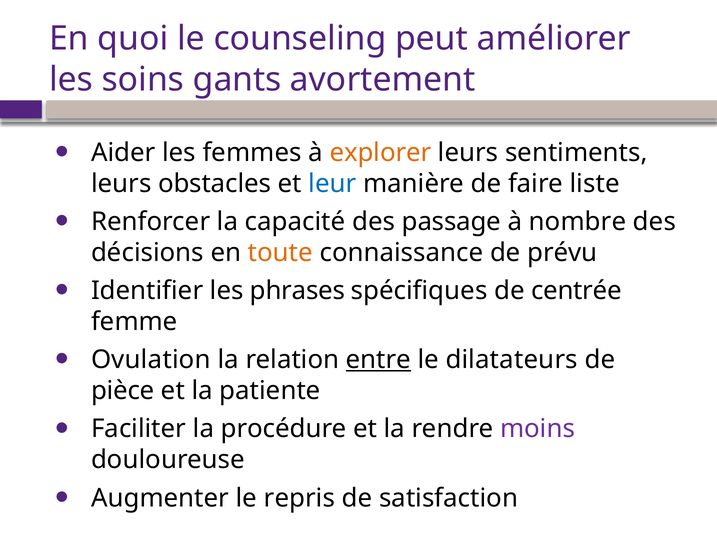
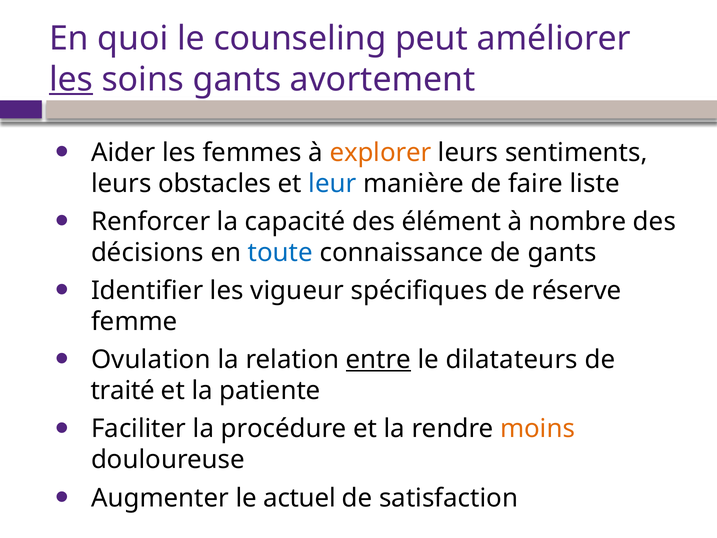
les at (71, 79) underline: none -> present
passage: passage -> élément
toute colour: orange -> blue
de prévu: prévu -> gants
phrases: phrases -> vigueur
centrée: centrée -> réserve
pièce: pièce -> traité
moins colour: purple -> orange
repris: repris -> actuel
